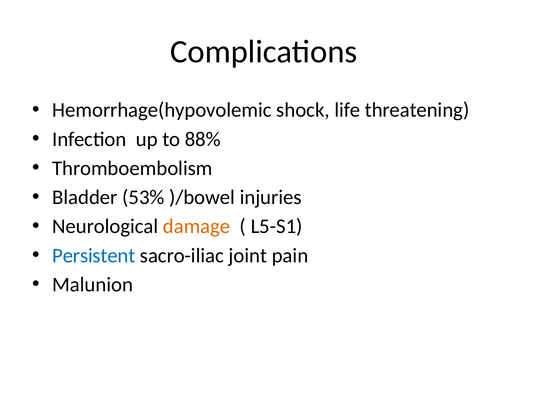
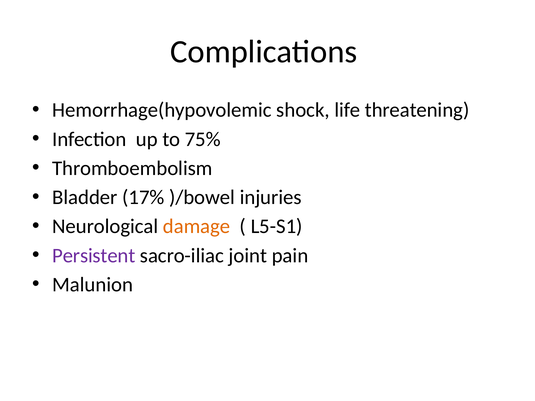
88%: 88% -> 75%
53%: 53% -> 17%
Persistent colour: blue -> purple
